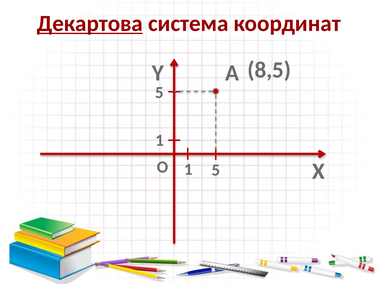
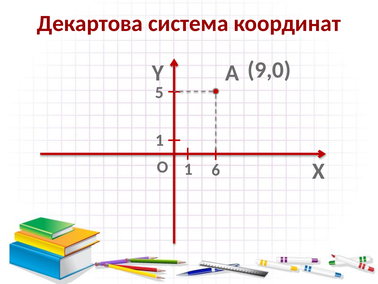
Декартова underline: present -> none
8,5: 8,5 -> 9,0
О 5: 5 -> 6
